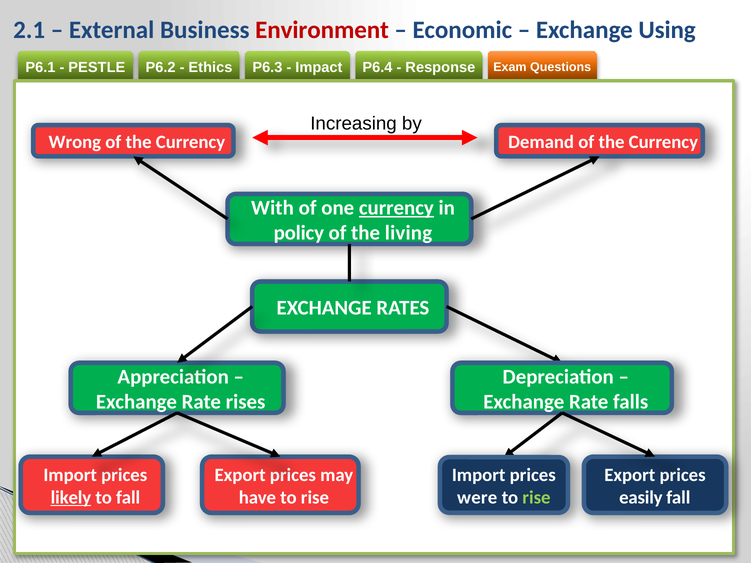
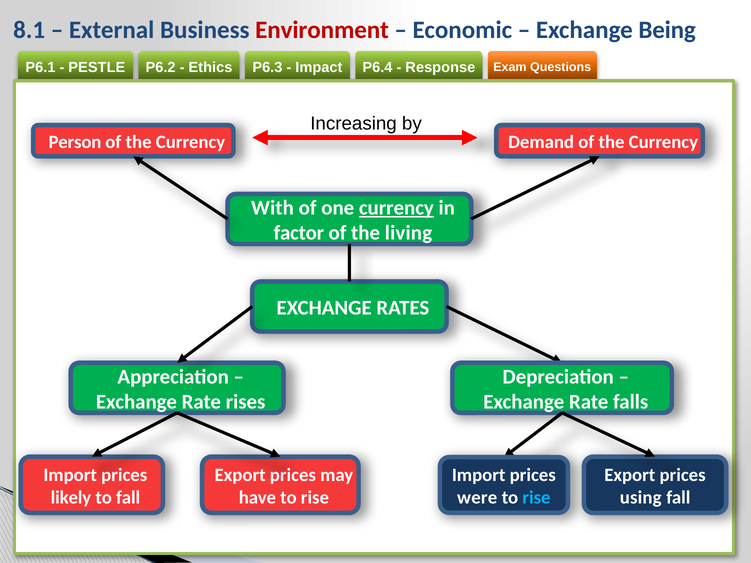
2.1: 2.1 -> 8.1
Using: Using -> Being
Wrong: Wrong -> Person
policy: policy -> factor
likely underline: present -> none
easily: easily -> using
rise at (536, 498) colour: light green -> light blue
